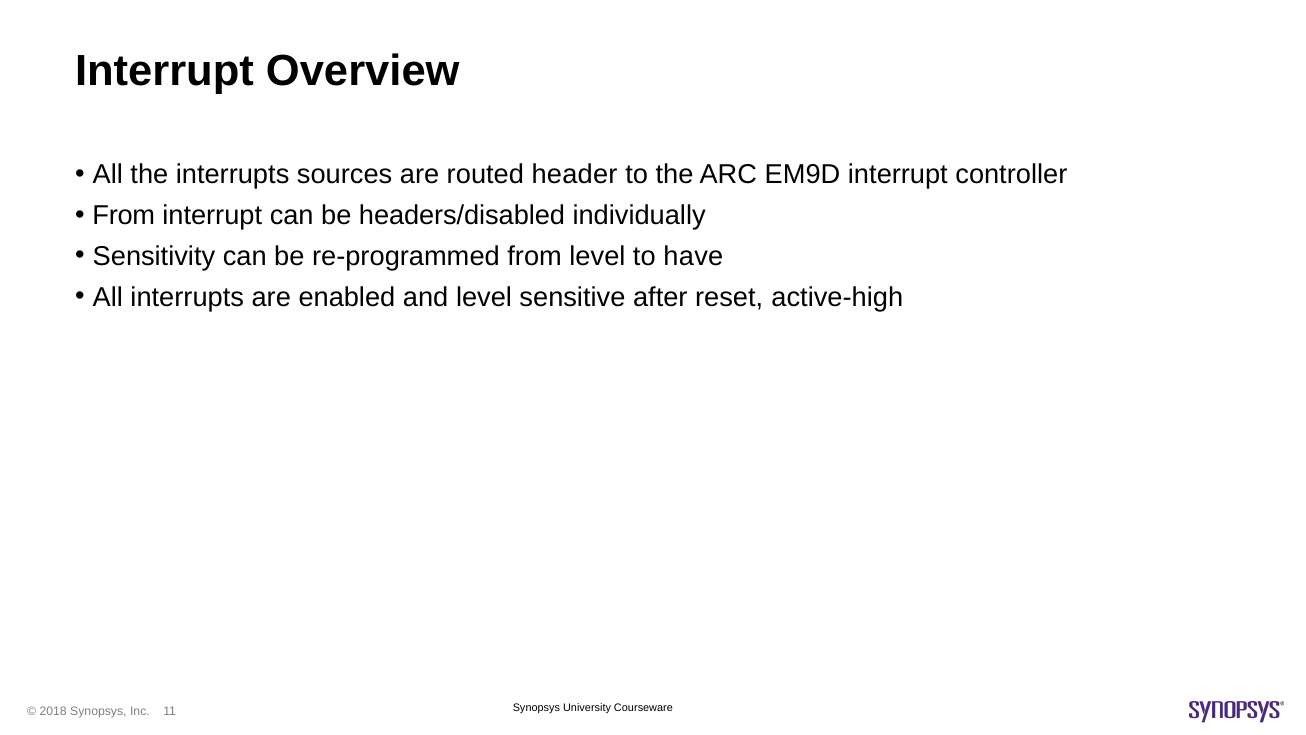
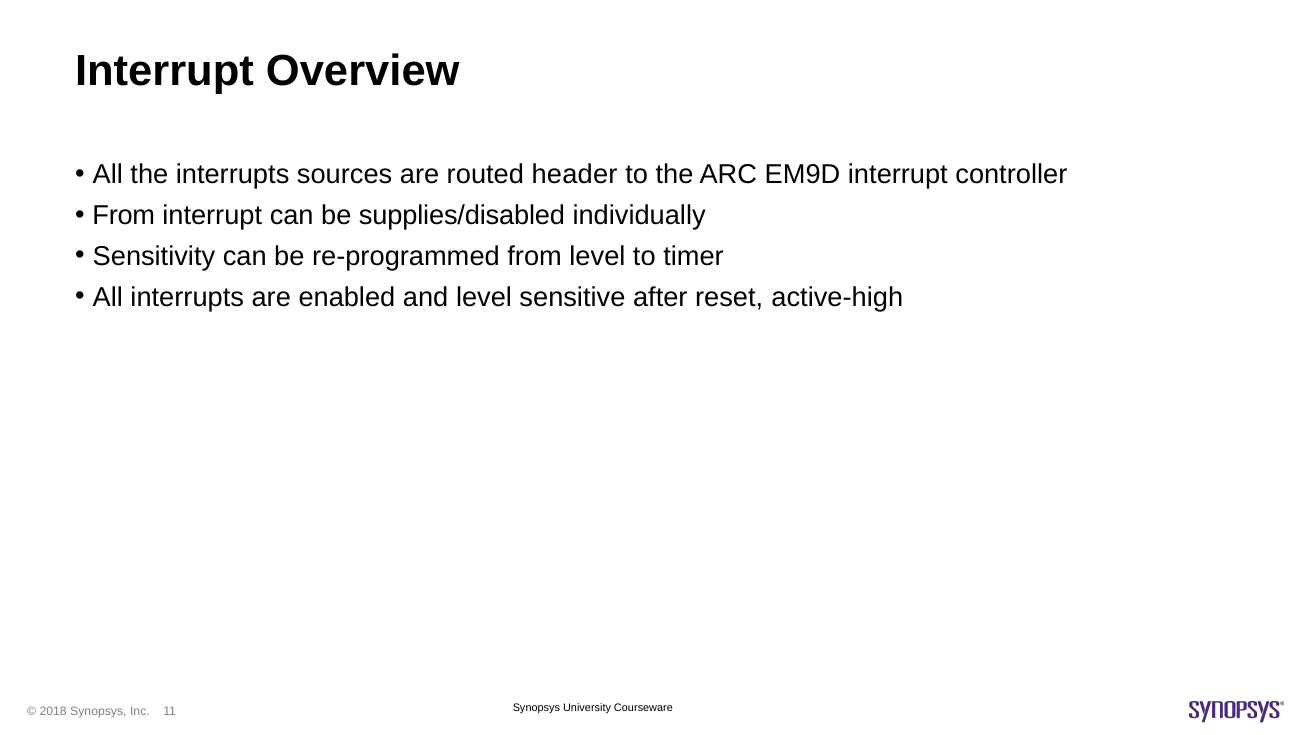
headers/disabled: headers/disabled -> supplies/disabled
have: have -> timer
